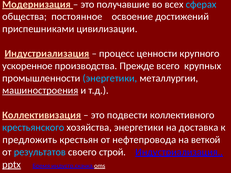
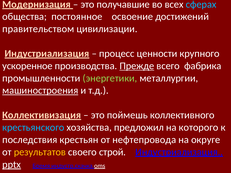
приспешниками: приспешниками -> правительством
Прежде underline: none -> present
крупных: крупных -> фабрика
энергетики at (110, 78) colour: light blue -> light green
подвести: подвести -> поймешь
хозяйства энергетики: энергетики -> предложил
доставка: доставка -> которого
предложить: предложить -> последствия
веткой: веткой -> округе
результатов colour: light blue -> yellow
